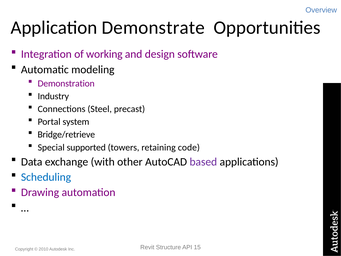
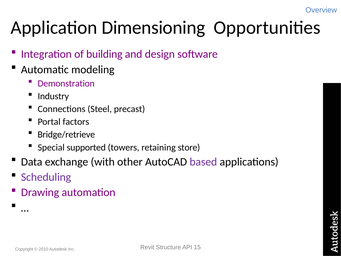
Demonstrate: Demonstrate -> Dimensioning
working: working -> building
system: system -> factors
code: code -> store
Scheduling colour: blue -> purple
